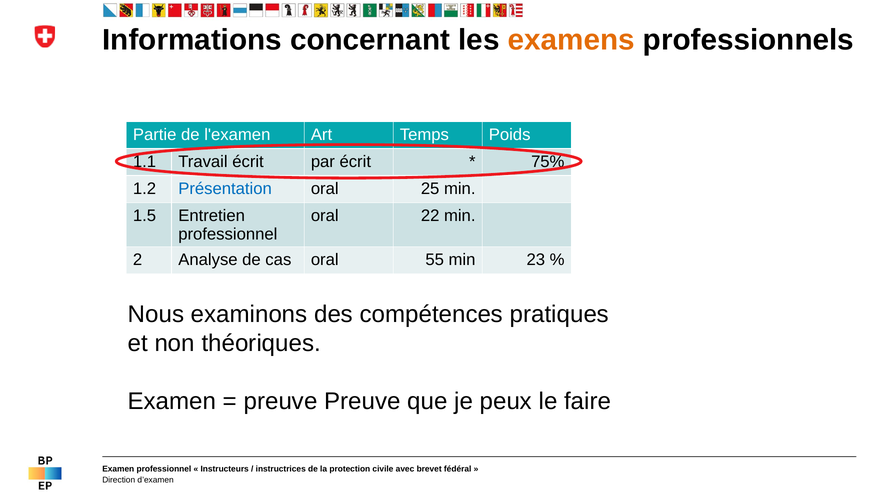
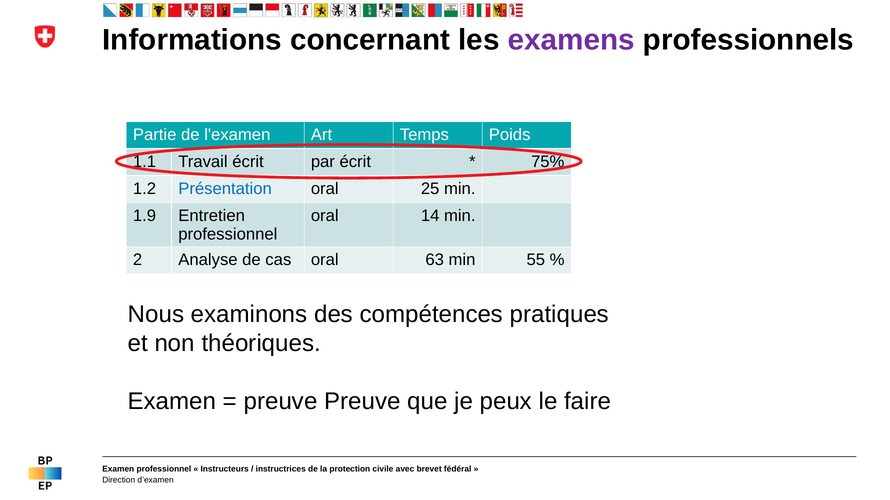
examens colour: orange -> purple
1.5: 1.5 -> 1.9
22: 22 -> 14
55: 55 -> 63
23: 23 -> 55
